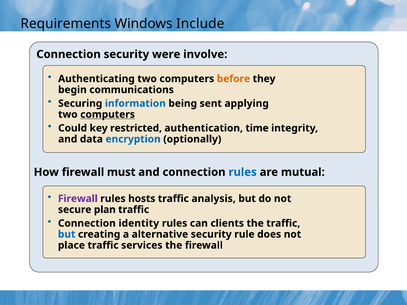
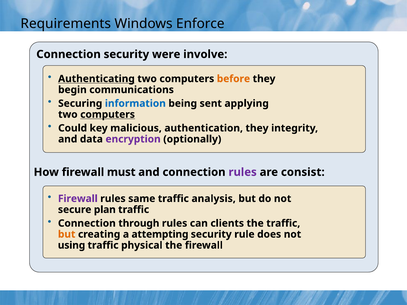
Include: Include -> Enforce
Authenticating underline: none -> present
restricted: restricted -> malicious
authentication time: time -> they
encryption colour: blue -> purple
rules at (243, 172) colour: blue -> purple
mutual: mutual -> consist
hosts: hosts -> same
identity: identity -> through
but at (67, 234) colour: blue -> orange
alternative: alternative -> attempting
place: place -> using
services: services -> physical
